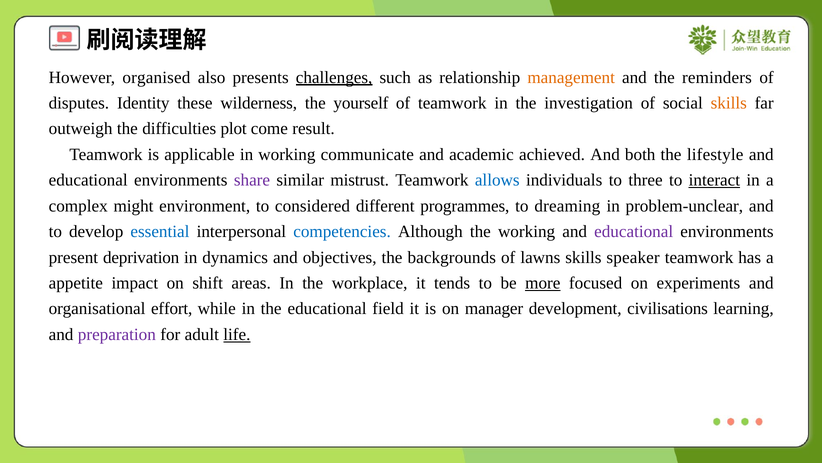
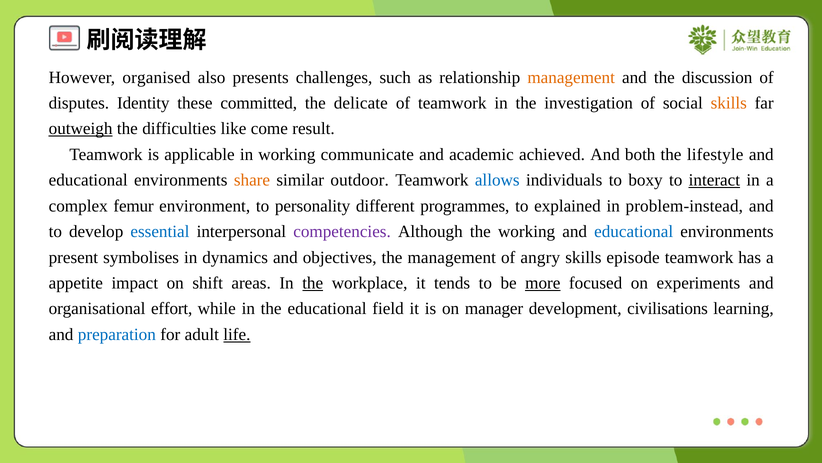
challenges underline: present -> none
reminders: reminders -> discussion
wilderness: wilderness -> committed
yourself: yourself -> delicate
outweigh underline: none -> present
plot: plot -> like
share colour: purple -> orange
mistrust: mistrust -> outdoor
three: three -> boxy
might: might -> femur
considered: considered -> personality
dreaming: dreaming -> explained
problem-unclear: problem-unclear -> problem-instead
competencies colour: blue -> purple
educational at (634, 231) colour: purple -> blue
deprivation: deprivation -> symbolises
the backgrounds: backgrounds -> management
lawns: lawns -> angry
speaker: speaker -> episode
the at (313, 283) underline: none -> present
preparation colour: purple -> blue
